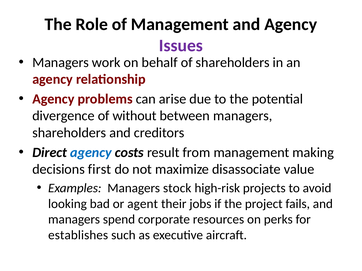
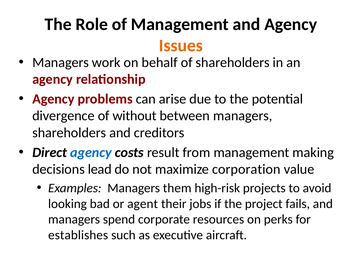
Issues colour: purple -> orange
first: first -> lead
disassociate: disassociate -> corporation
stock: stock -> them
